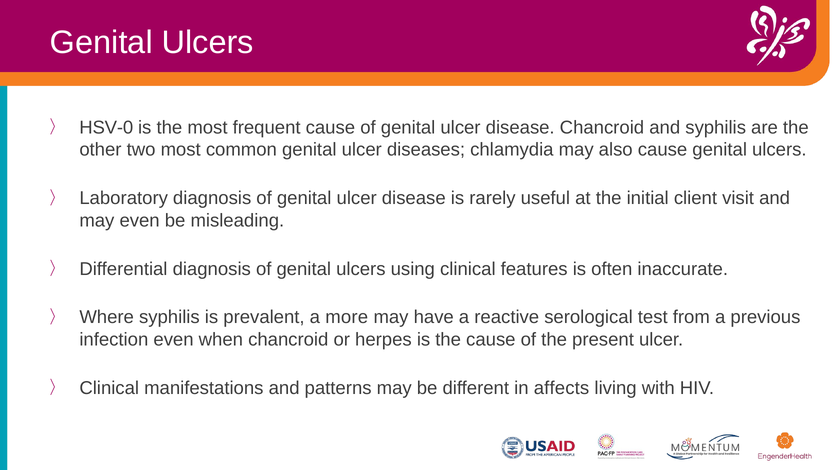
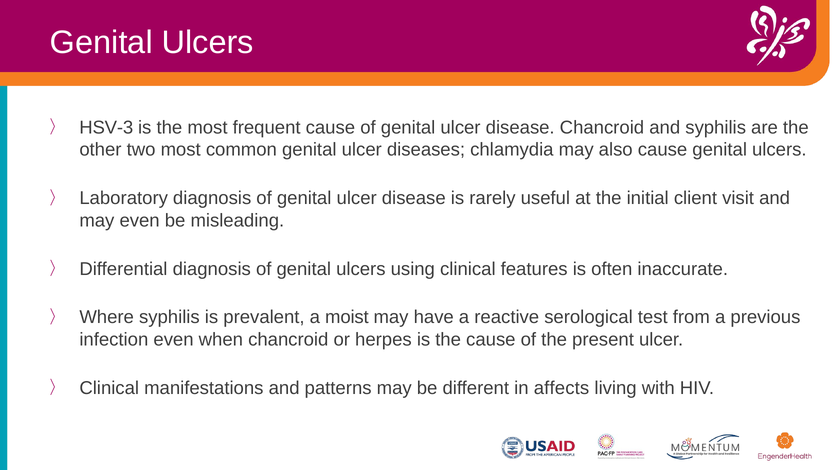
HSV-0: HSV-0 -> HSV-3
more: more -> moist
